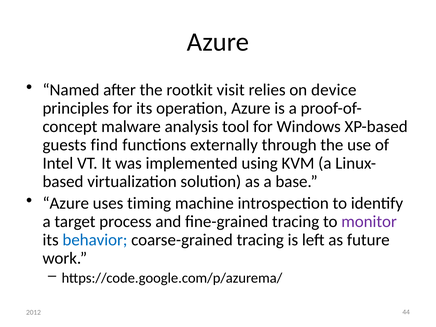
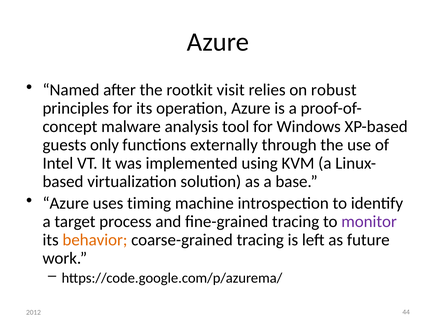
device: device -> robust
find: find -> only
behavior colour: blue -> orange
